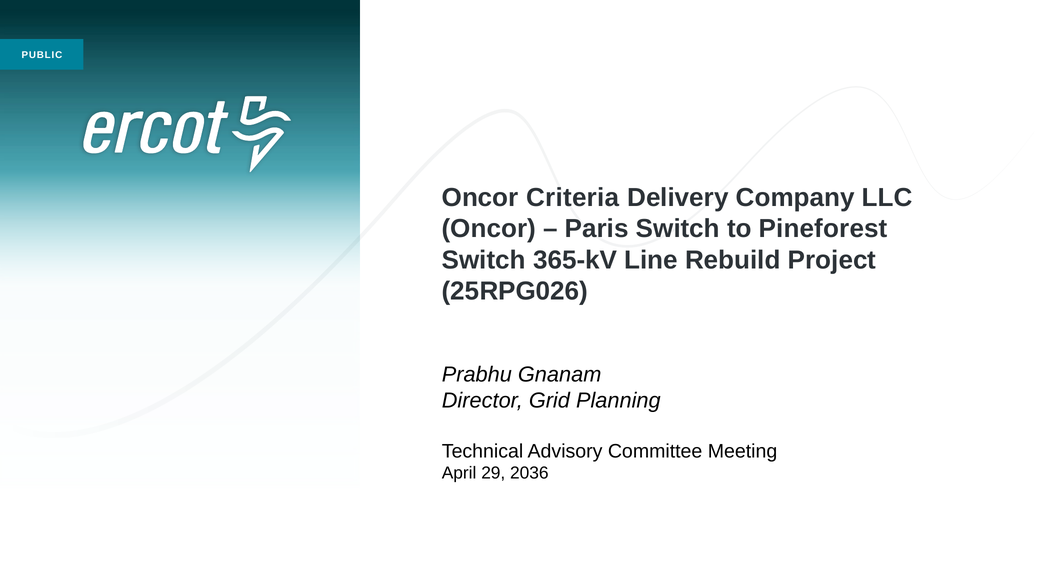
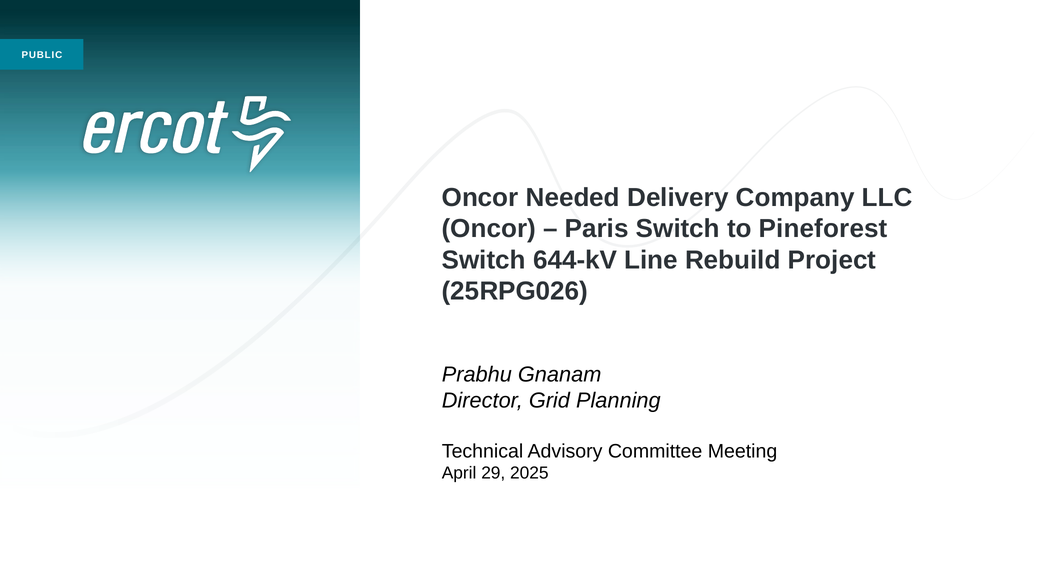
Criteria: Criteria -> Needed
365-kV: 365-kV -> 644-kV
2036: 2036 -> 2025
